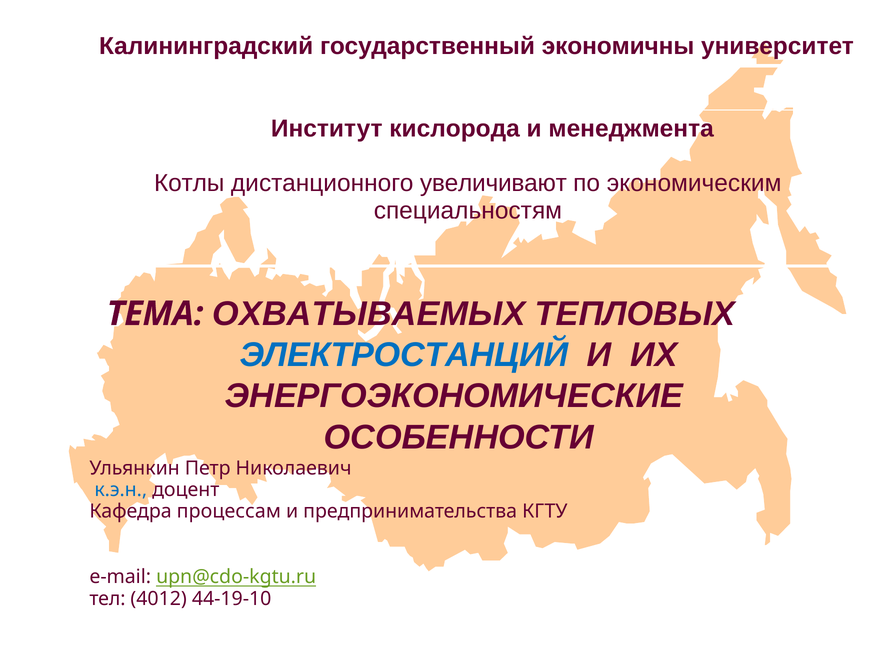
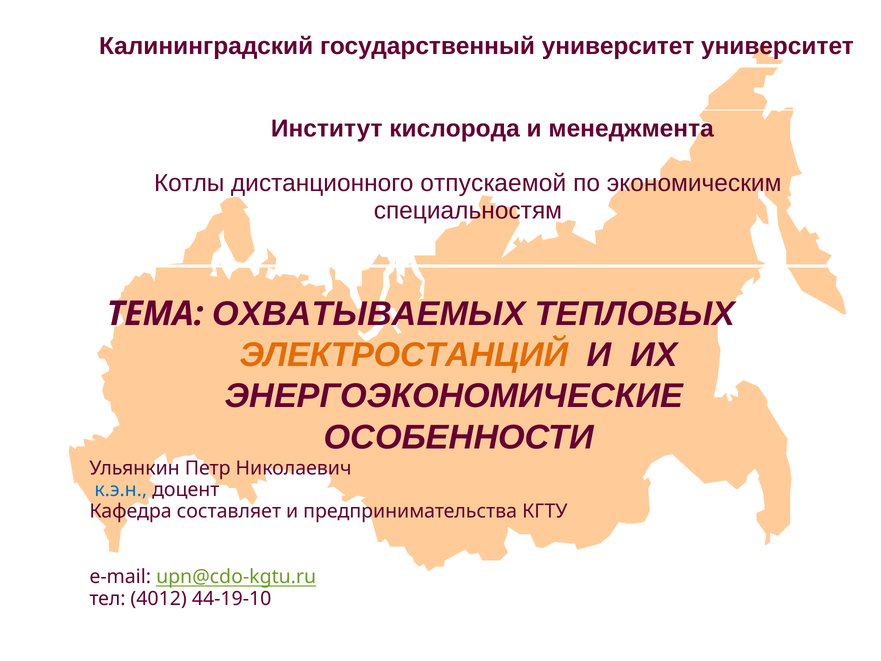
государственный экономичны: экономичны -> университет
увеличивают: увеличивают -> отпускаемой
ЭЛЕКТРОСТАНЦИЙ colour: blue -> orange
процессам: процессам -> составляет
